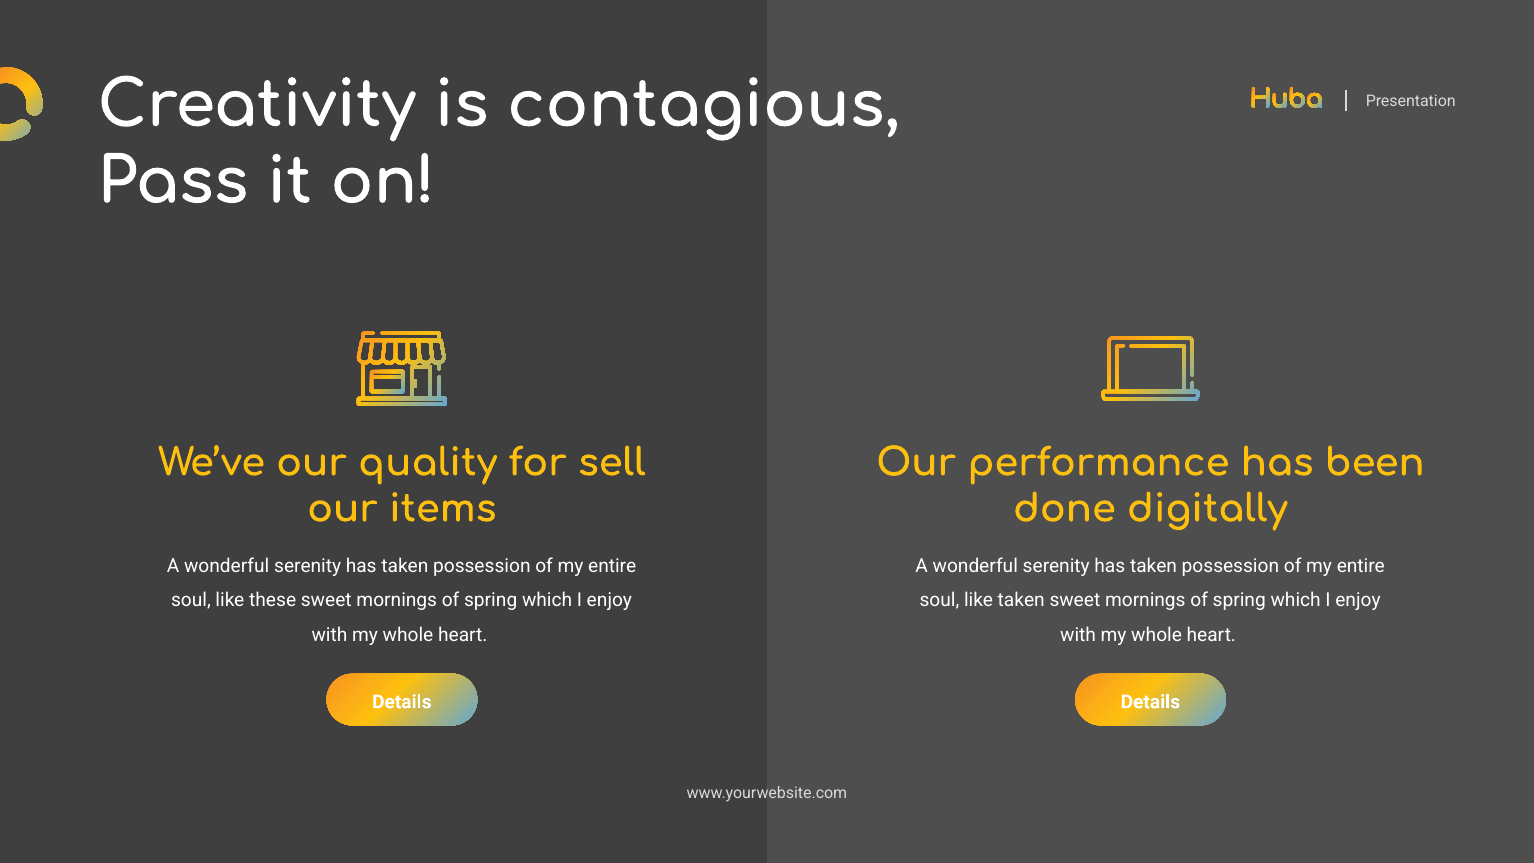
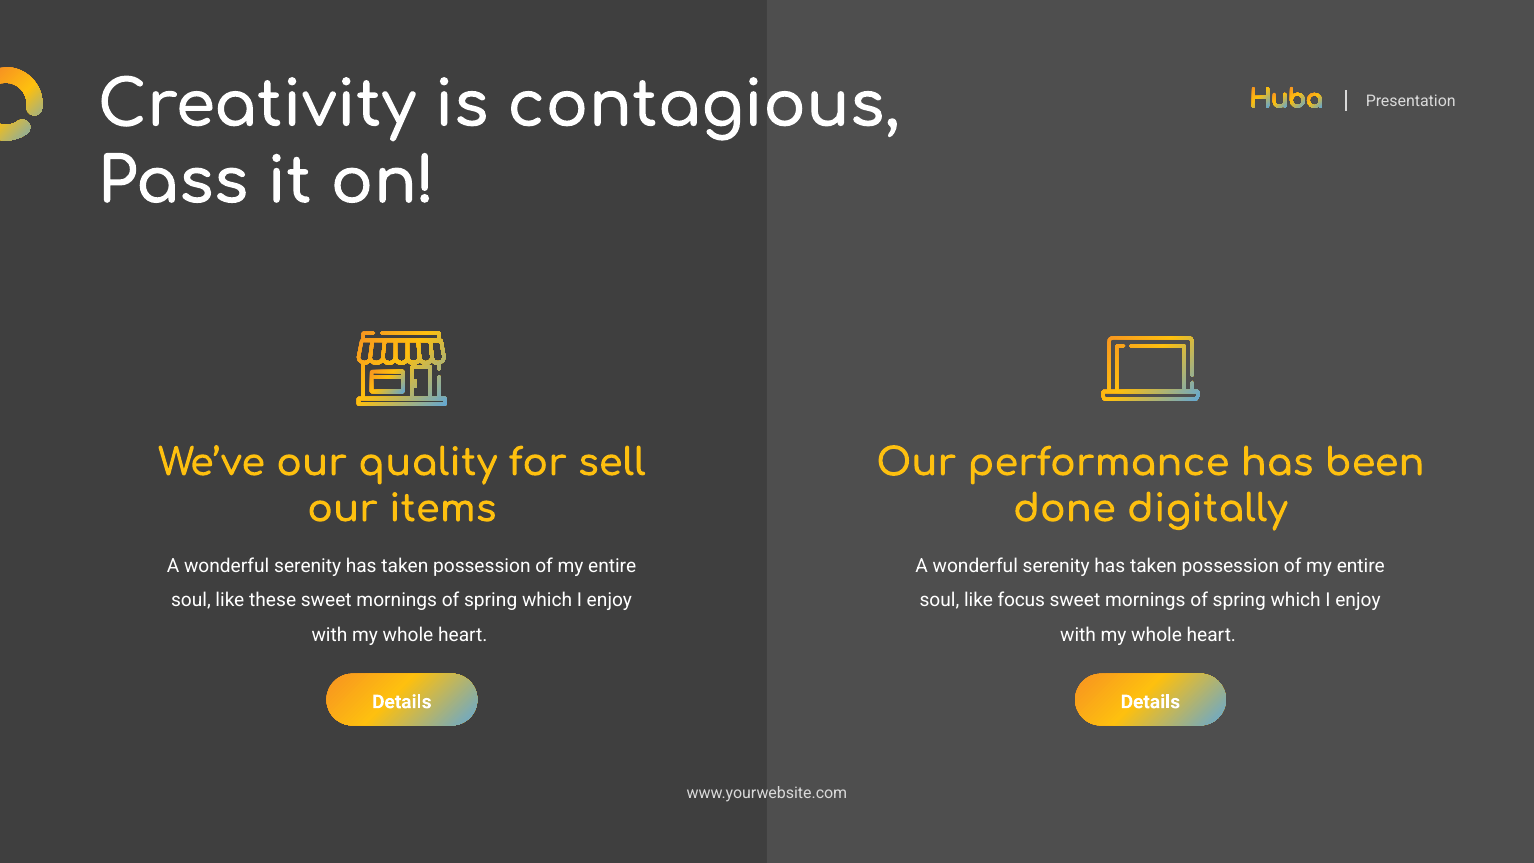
like taken: taken -> focus
